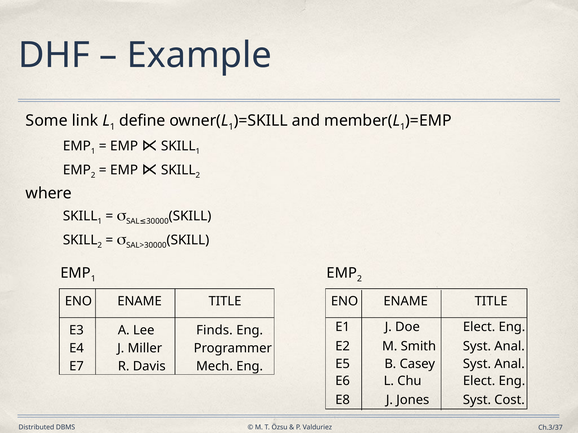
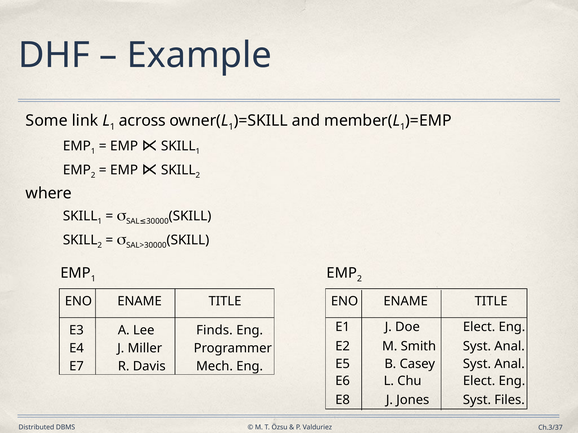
define: define -> across
Cost: Cost -> Files
